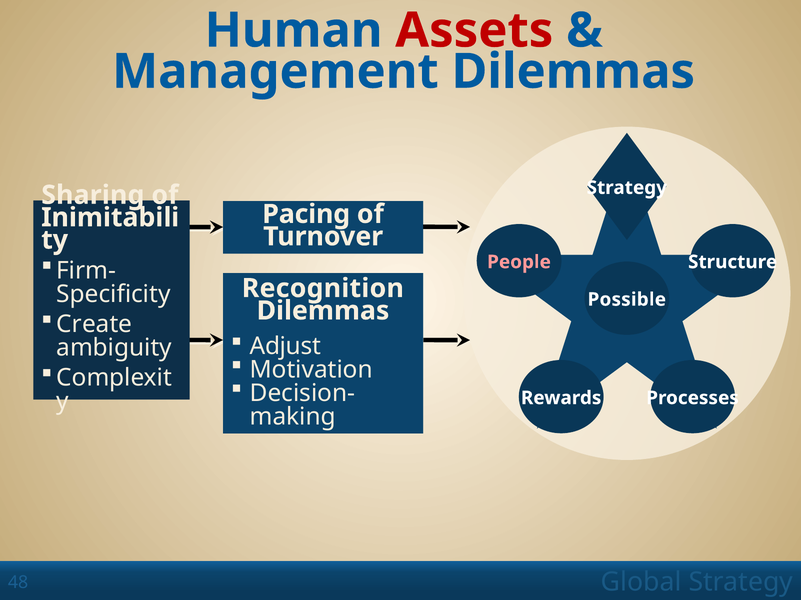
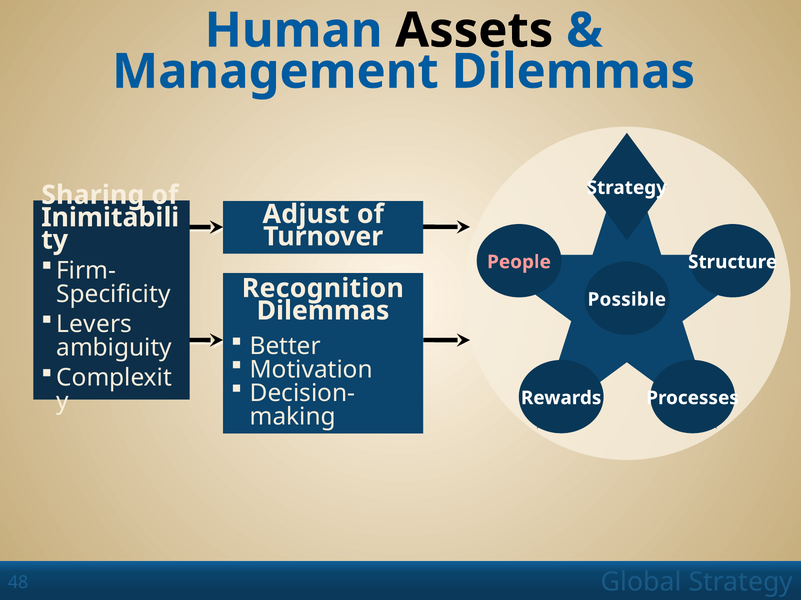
Assets colour: red -> black
Pacing: Pacing -> Adjust
Create: Create -> Levers
Adjust: Adjust -> Better
